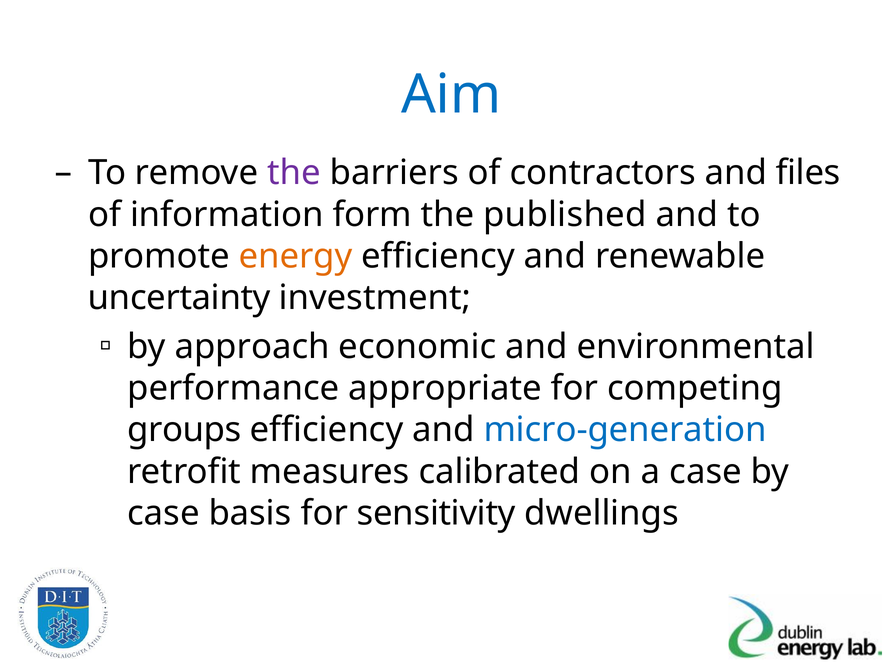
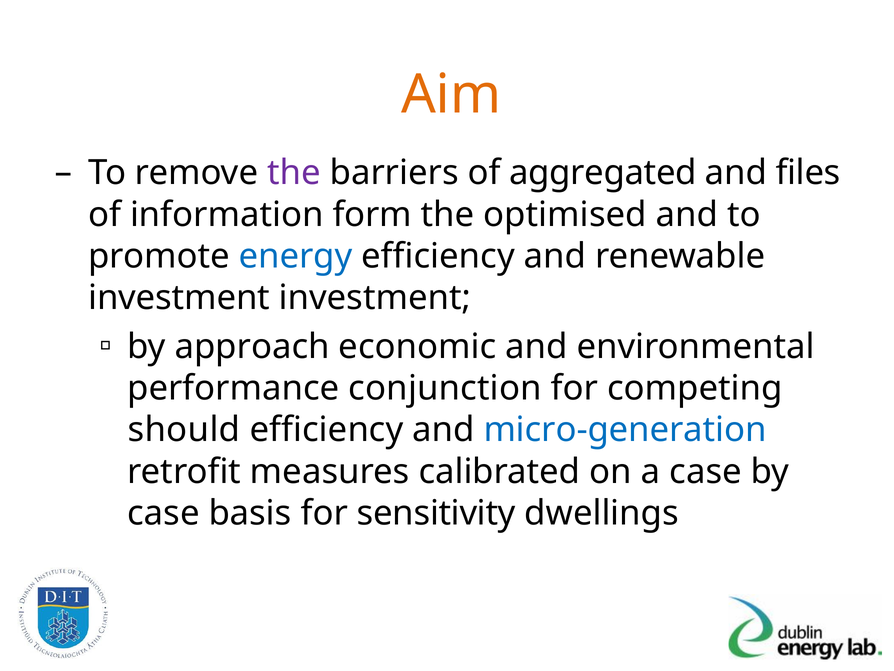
Aim colour: blue -> orange
contractors: contractors -> aggregated
published: published -> optimised
energy colour: orange -> blue
uncertainty at (179, 298): uncertainty -> investment
appropriate: appropriate -> conjunction
groups: groups -> should
